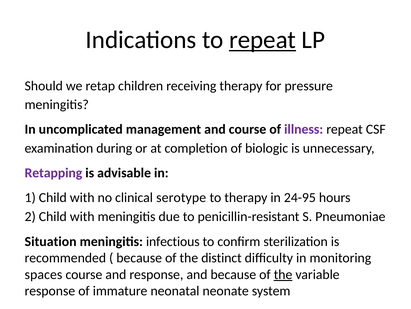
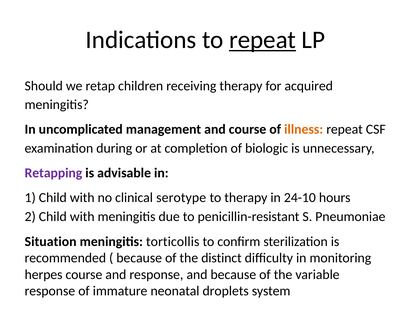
pressure: pressure -> acquired
illness colour: purple -> orange
24-95: 24-95 -> 24-10
infectious: infectious -> torticollis
spaces: spaces -> herpes
the at (283, 274) underline: present -> none
neonate: neonate -> droplets
